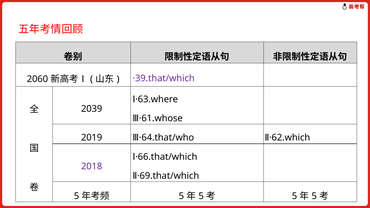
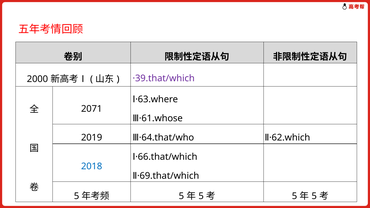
2060: 2060 -> 2000
2039: 2039 -> 2071
2018 colour: purple -> blue
